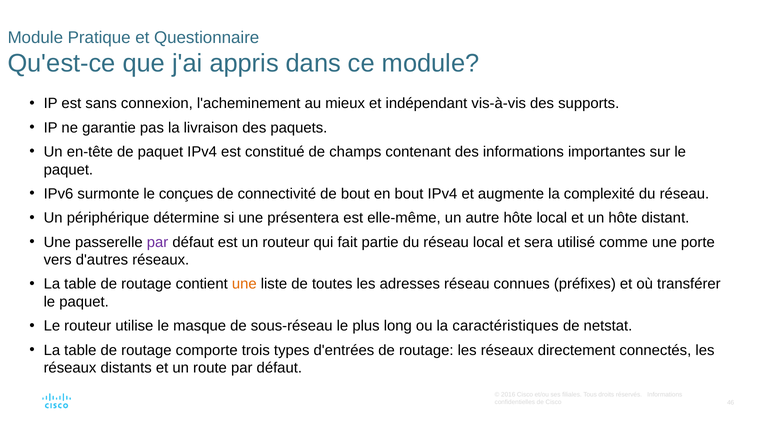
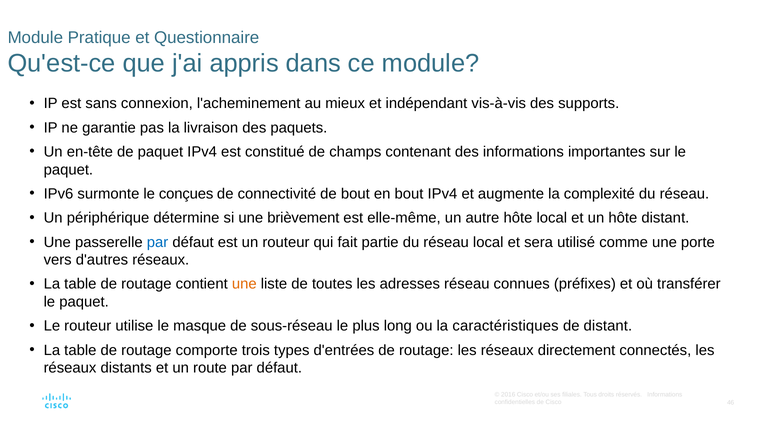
présentera: présentera -> brièvement
par at (158, 242) colour: purple -> blue
de netstat: netstat -> distant
